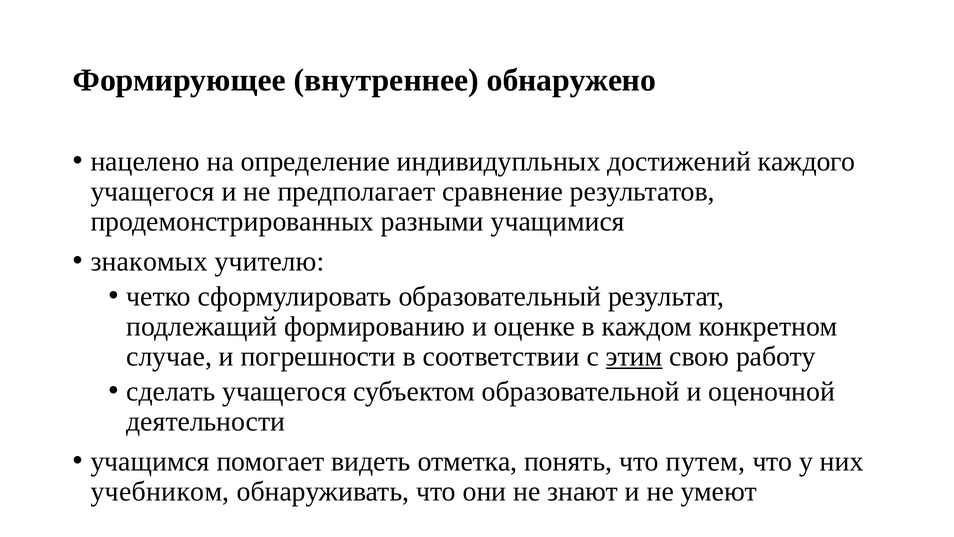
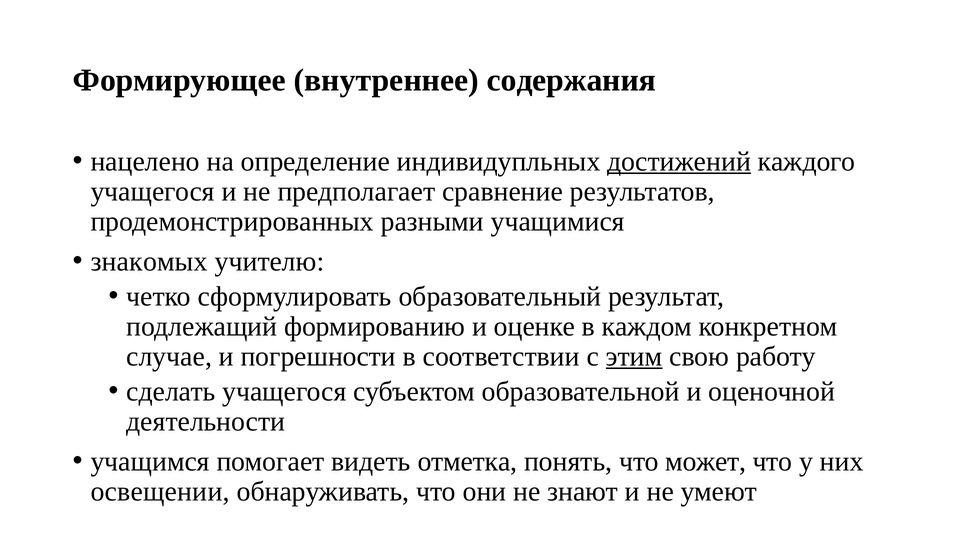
обнаружено: обнаружено -> содержания
достижений underline: none -> present
путем: путем -> может
учебником: учебником -> освещении
